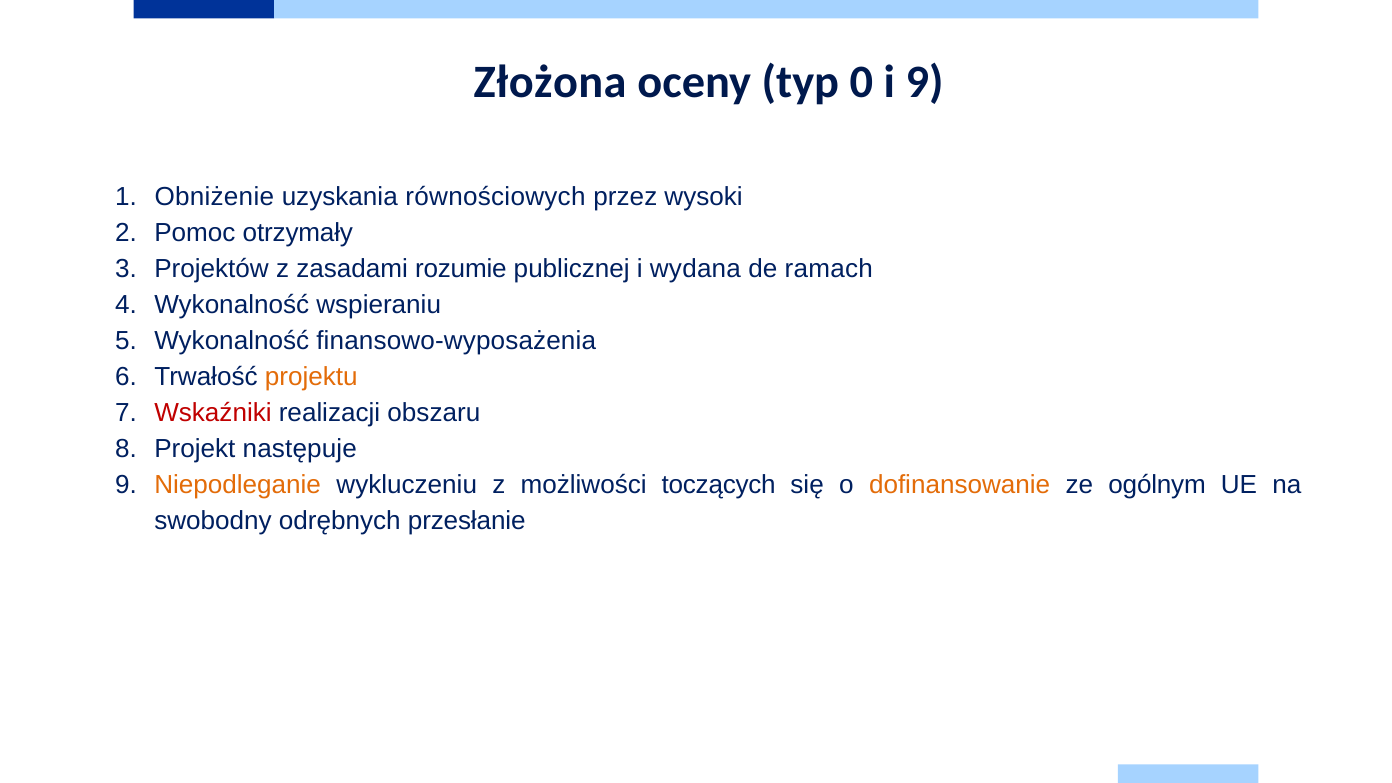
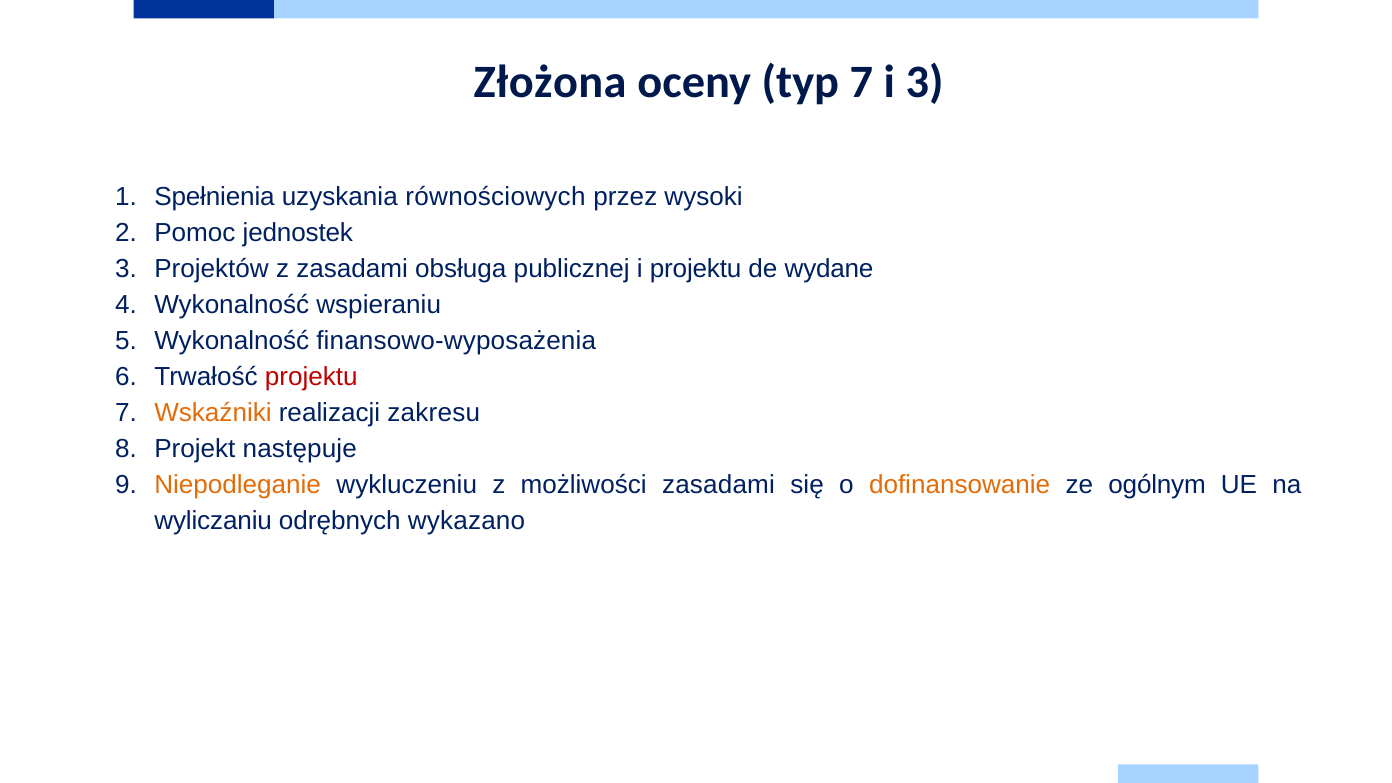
typ 0: 0 -> 7
i 9: 9 -> 3
Obniżenie: Obniżenie -> Spełnienia
otrzymały: otrzymały -> jednostek
rozumie: rozumie -> obsługa
i wydana: wydana -> projektu
ramach: ramach -> wydane
projektu at (311, 377) colour: orange -> red
Wskaźniki colour: red -> orange
obszaru: obszaru -> zakresu
możliwości toczących: toczących -> zasadami
swobodny: swobodny -> wyliczaniu
przesłanie: przesłanie -> wykazano
